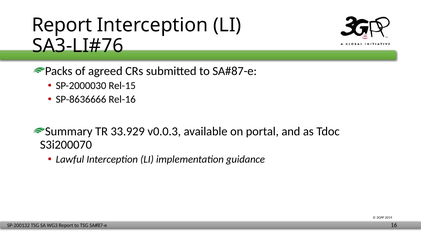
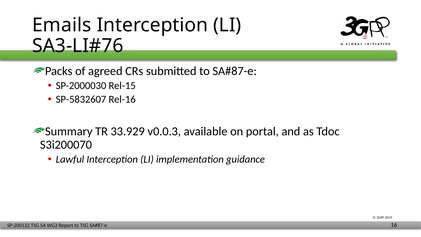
Report at (62, 25): Report -> Emails
SP-8636666: SP-8636666 -> SP-5832607
